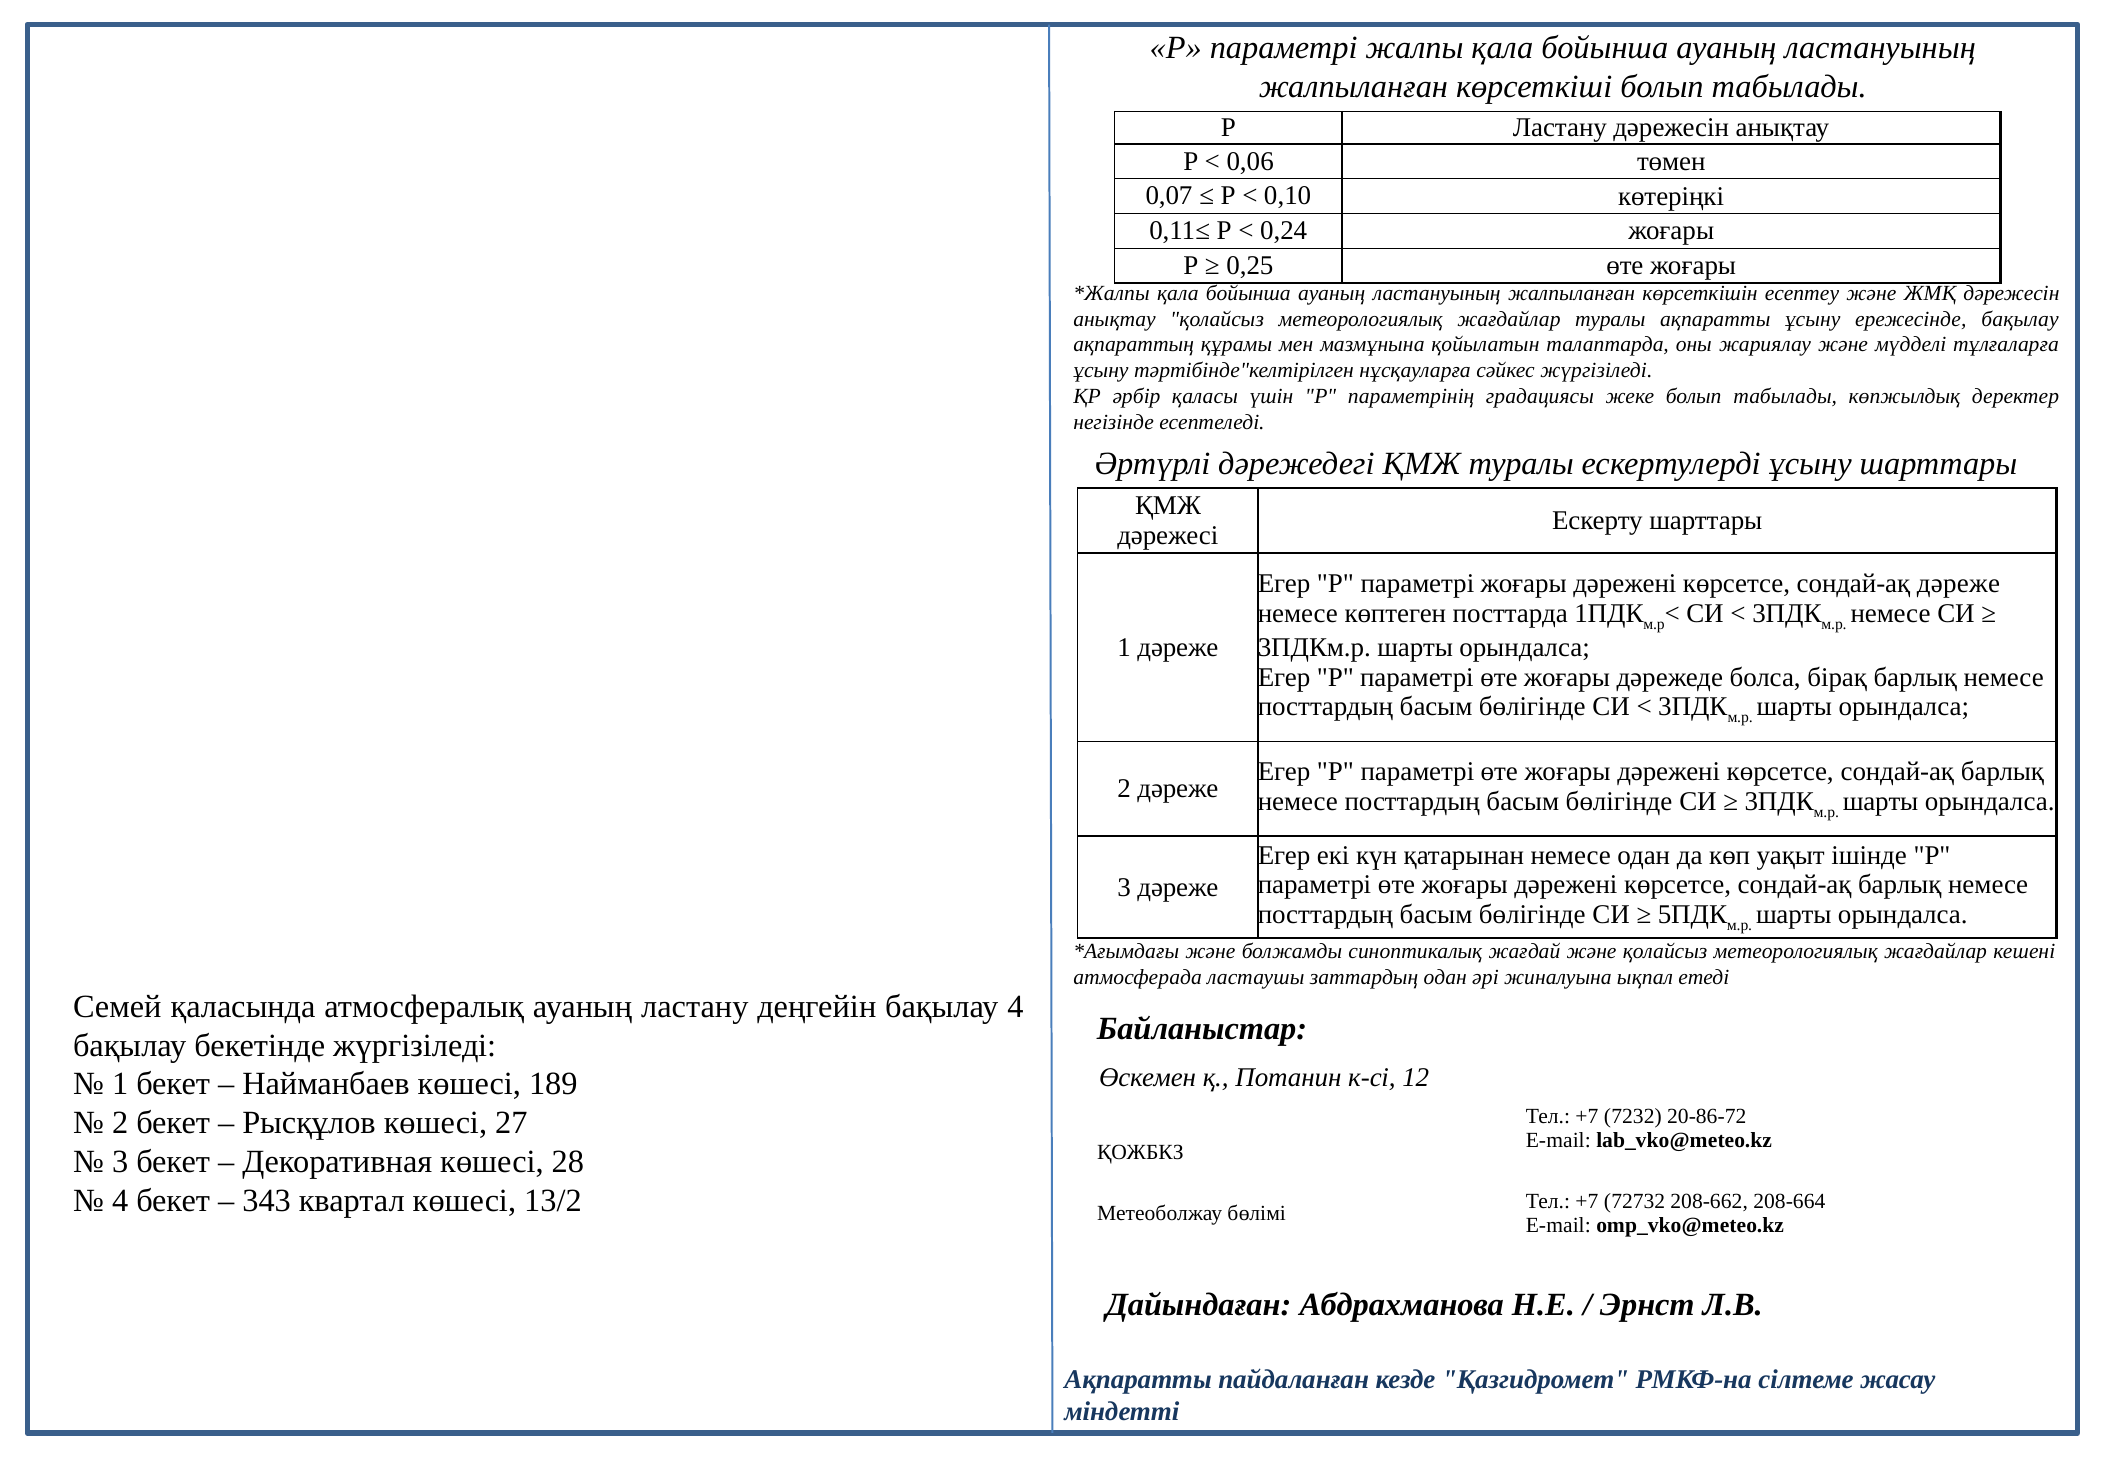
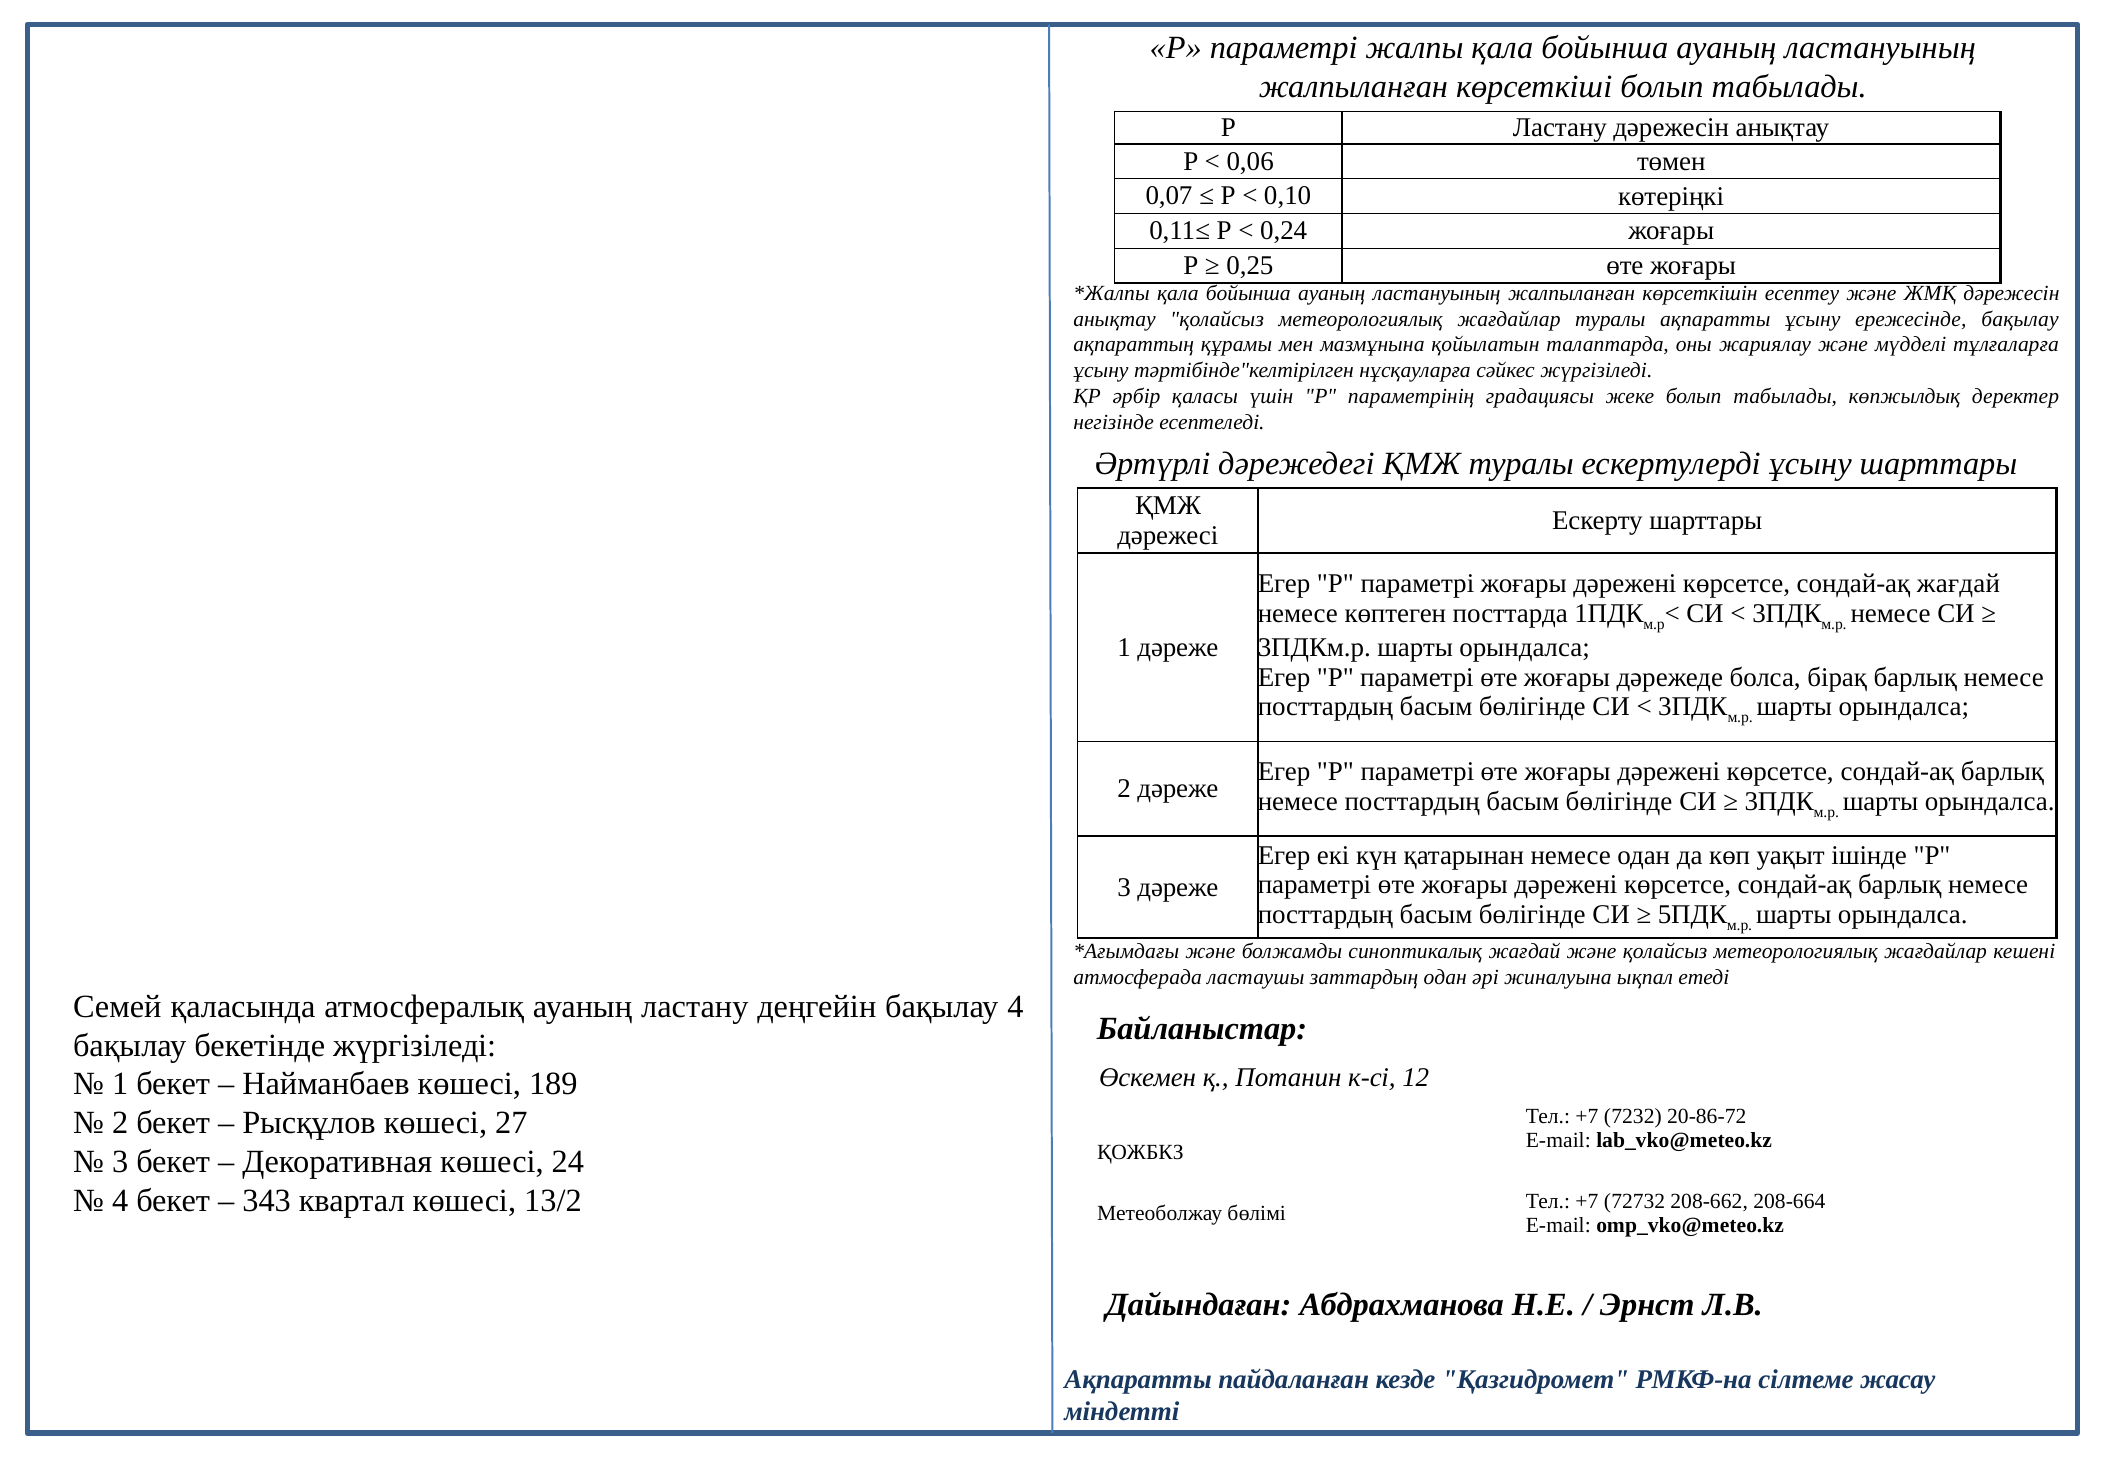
сондай-ақ дәреже: дәреже -> жағдай
28: 28 -> 24
